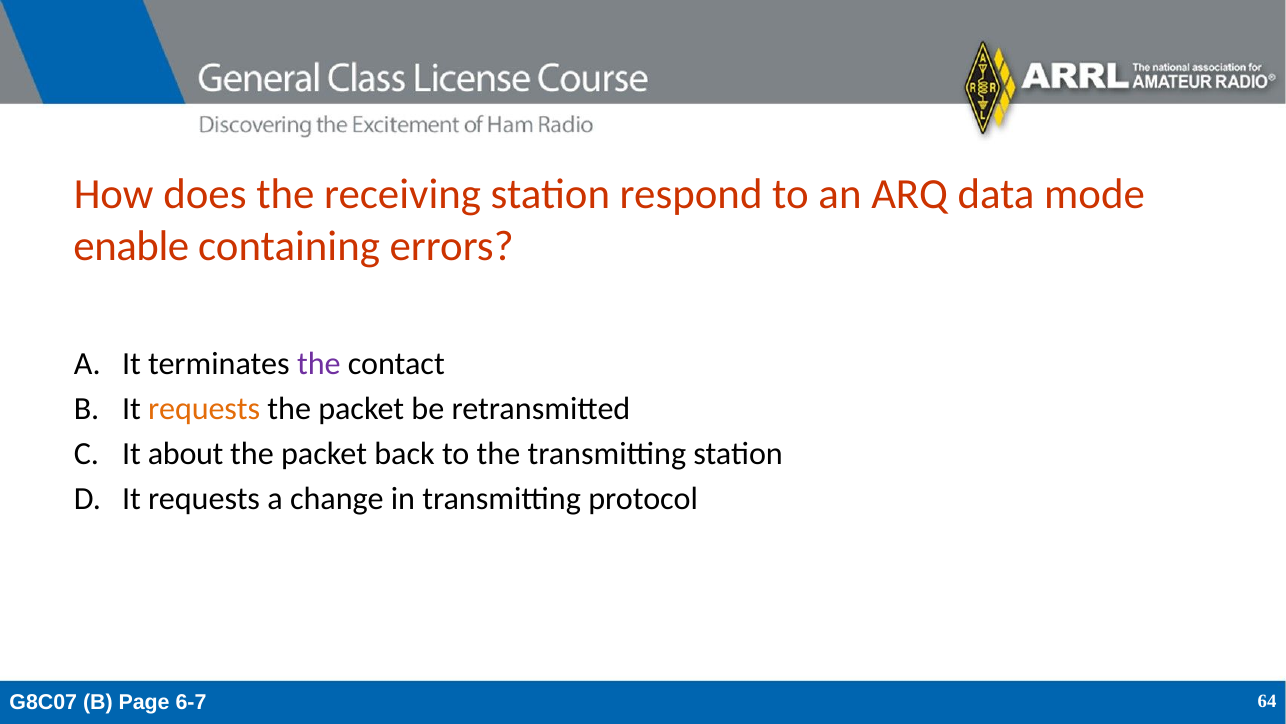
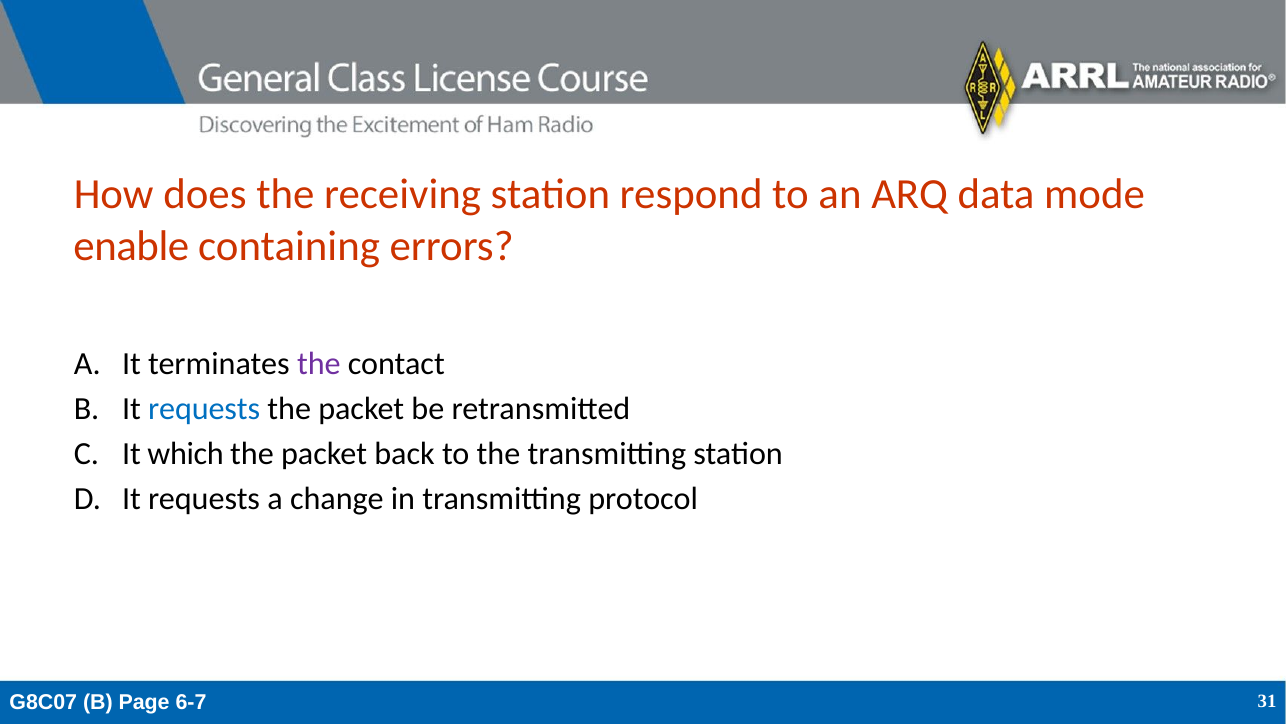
requests at (204, 409) colour: orange -> blue
about: about -> which
64: 64 -> 31
